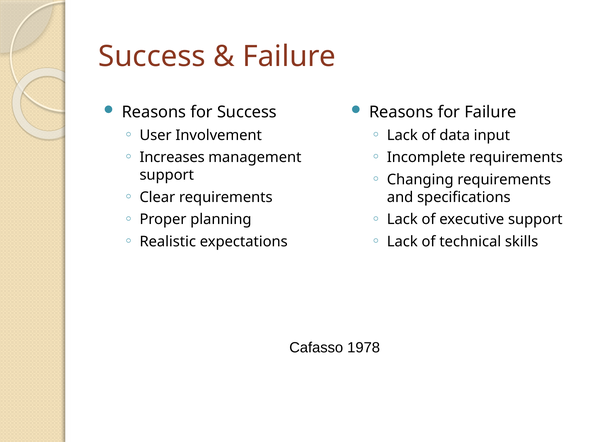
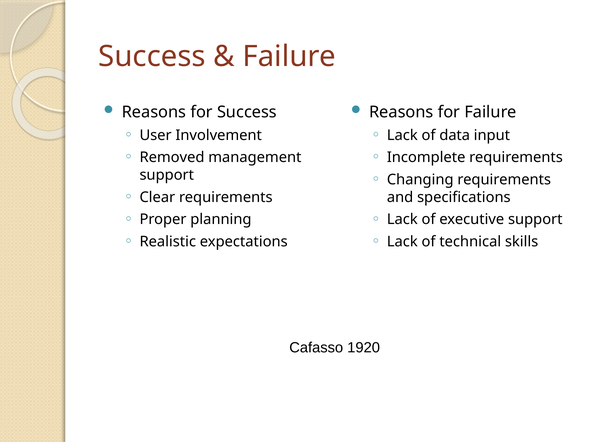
Increases: Increases -> Removed
1978: 1978 -> 1920
